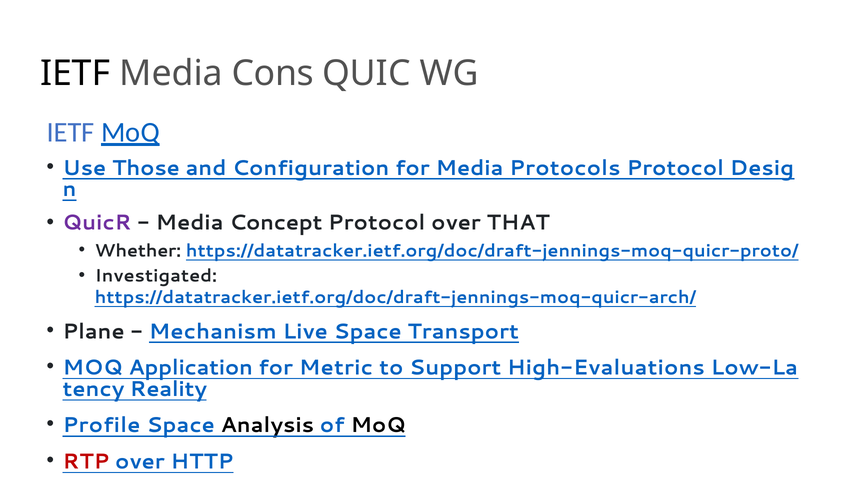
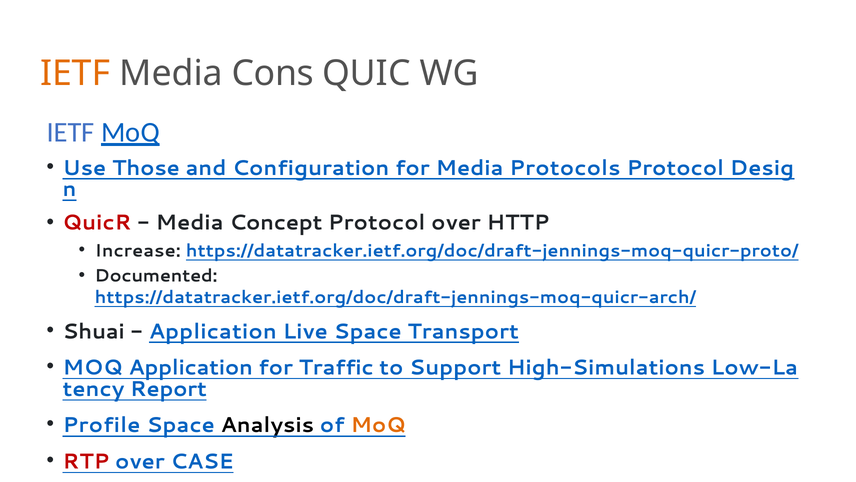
IETF at (75, 73) colour: black -> orange
QuicR colour: purple -> red
THAT: THAT -> HTTP
Whether: Whether -> Increase
Investigated: Investigated -> Documented
Plane: Plane -> Shuai
Mechanism at (213, 331): Mechanism -> Application
Metric: Metric -> Traffic
High-Evaluations: High-Evaluations -> High-Simulations
Reality: Reality -> Report
MoQ at (378, 425) colour: black -> orange
HTTP: HTTP -> CASE
